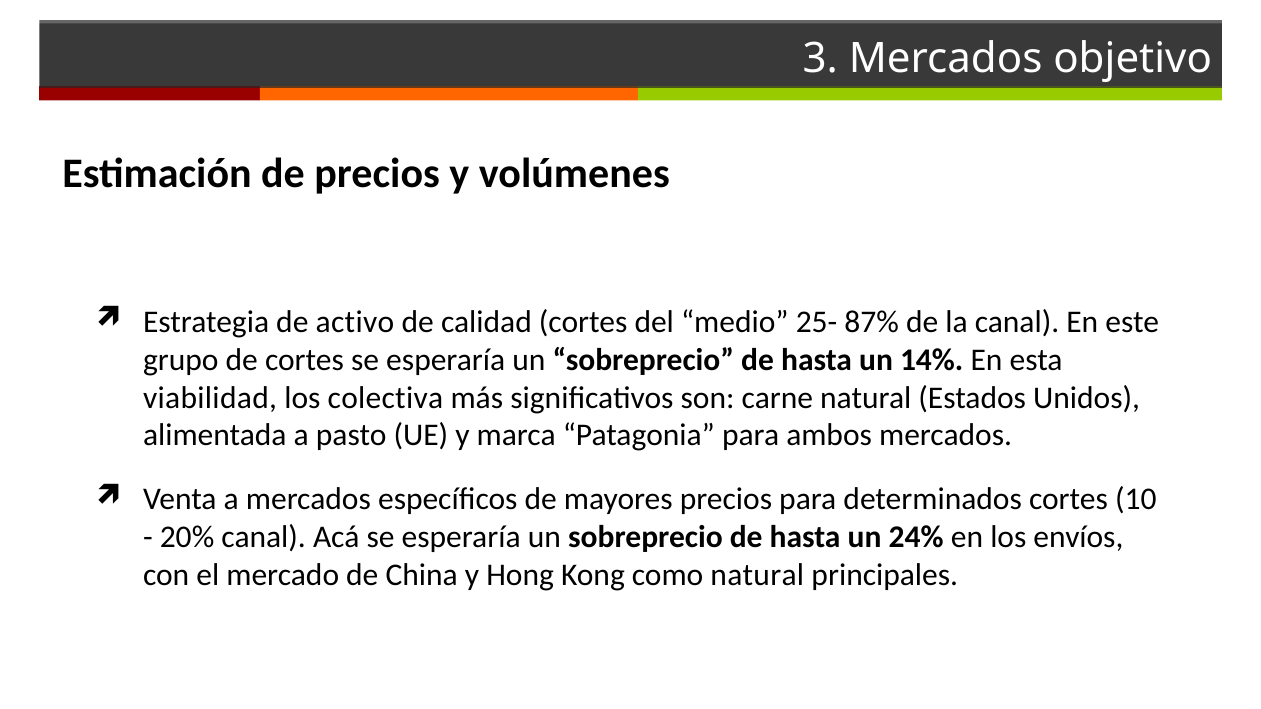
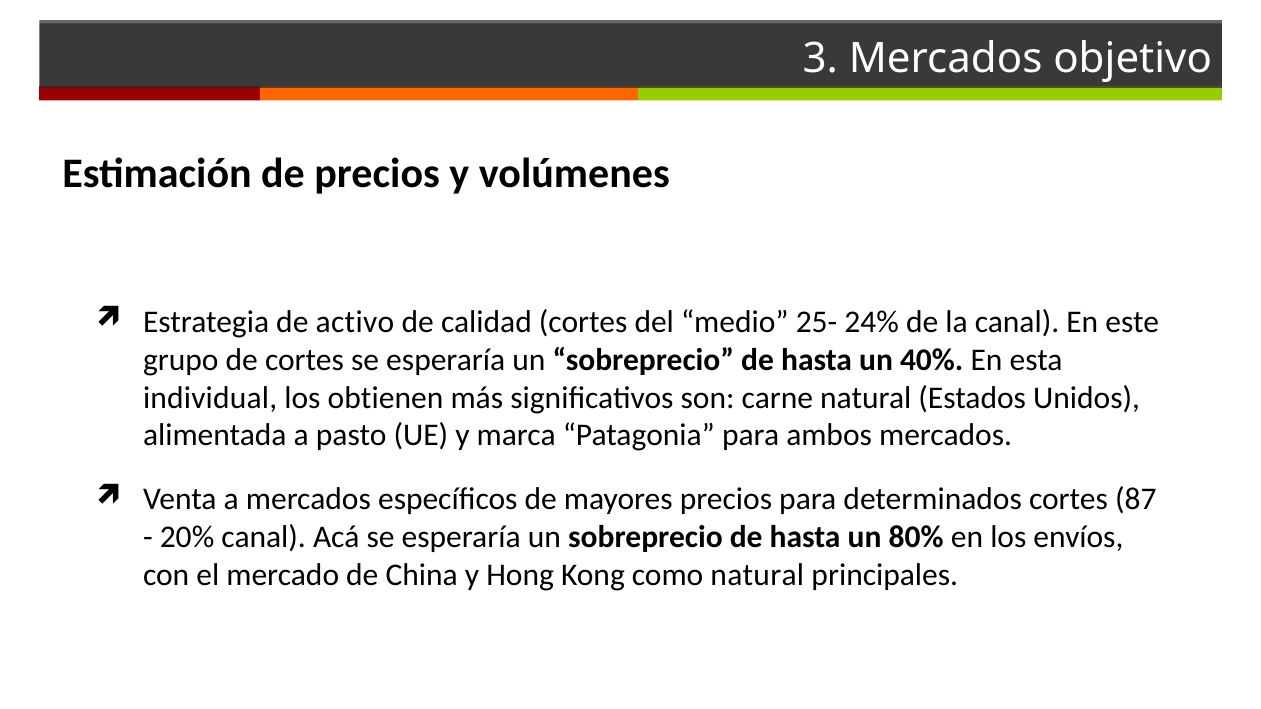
87%: 87% -> 24%
14%: 14% -> 40%
viabilidad: viabilidad -> individual
colectiva: colectiva -> obtienen
10: 10 -> 87
24%: 24% -> 80%
